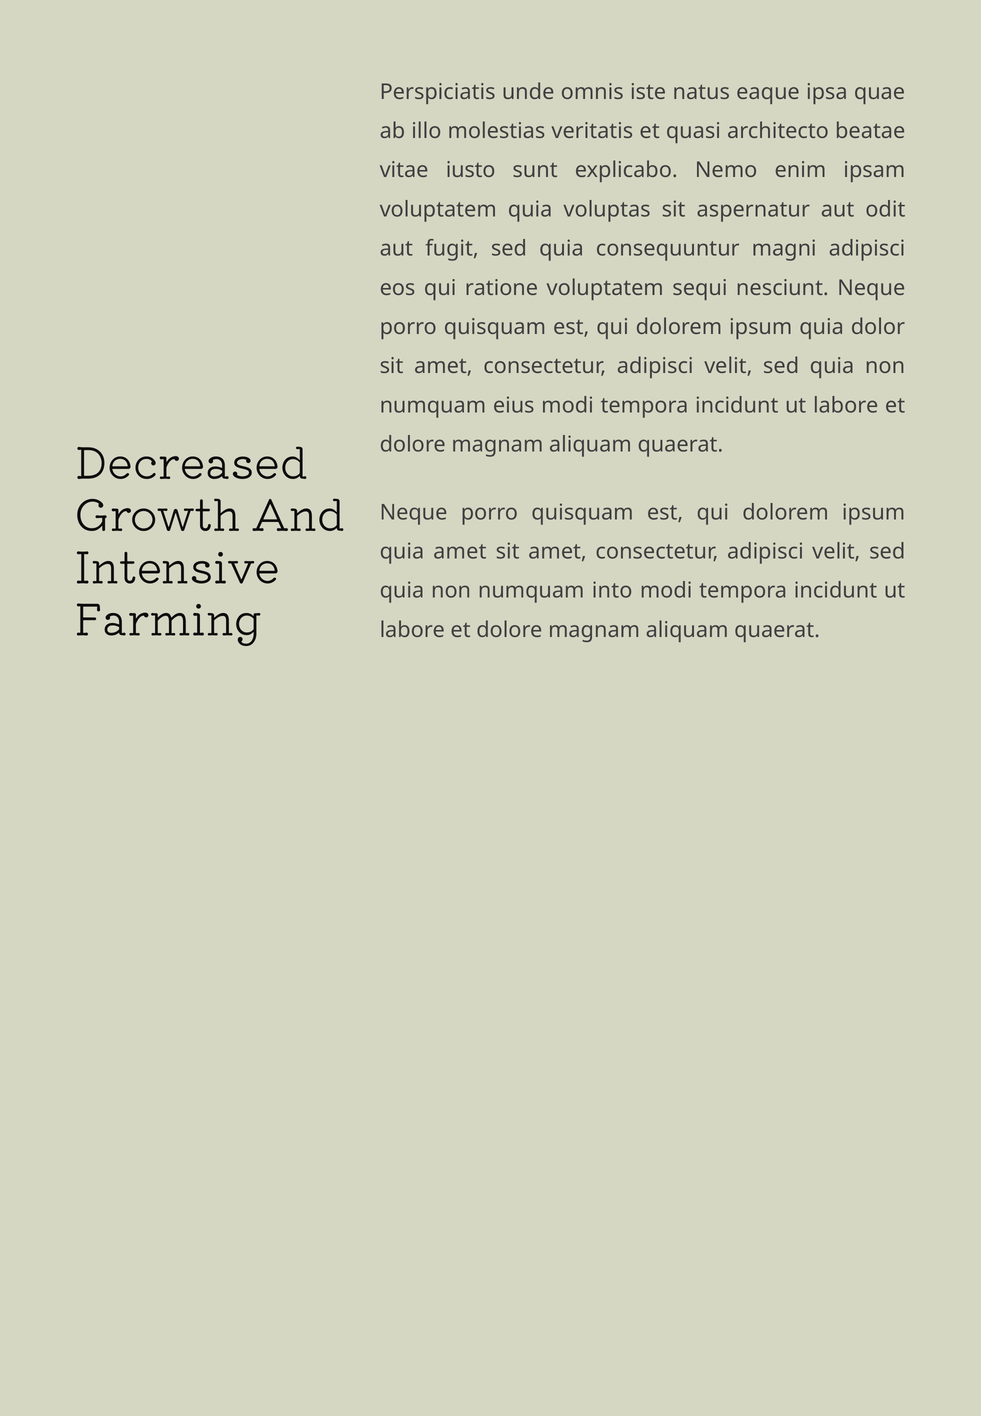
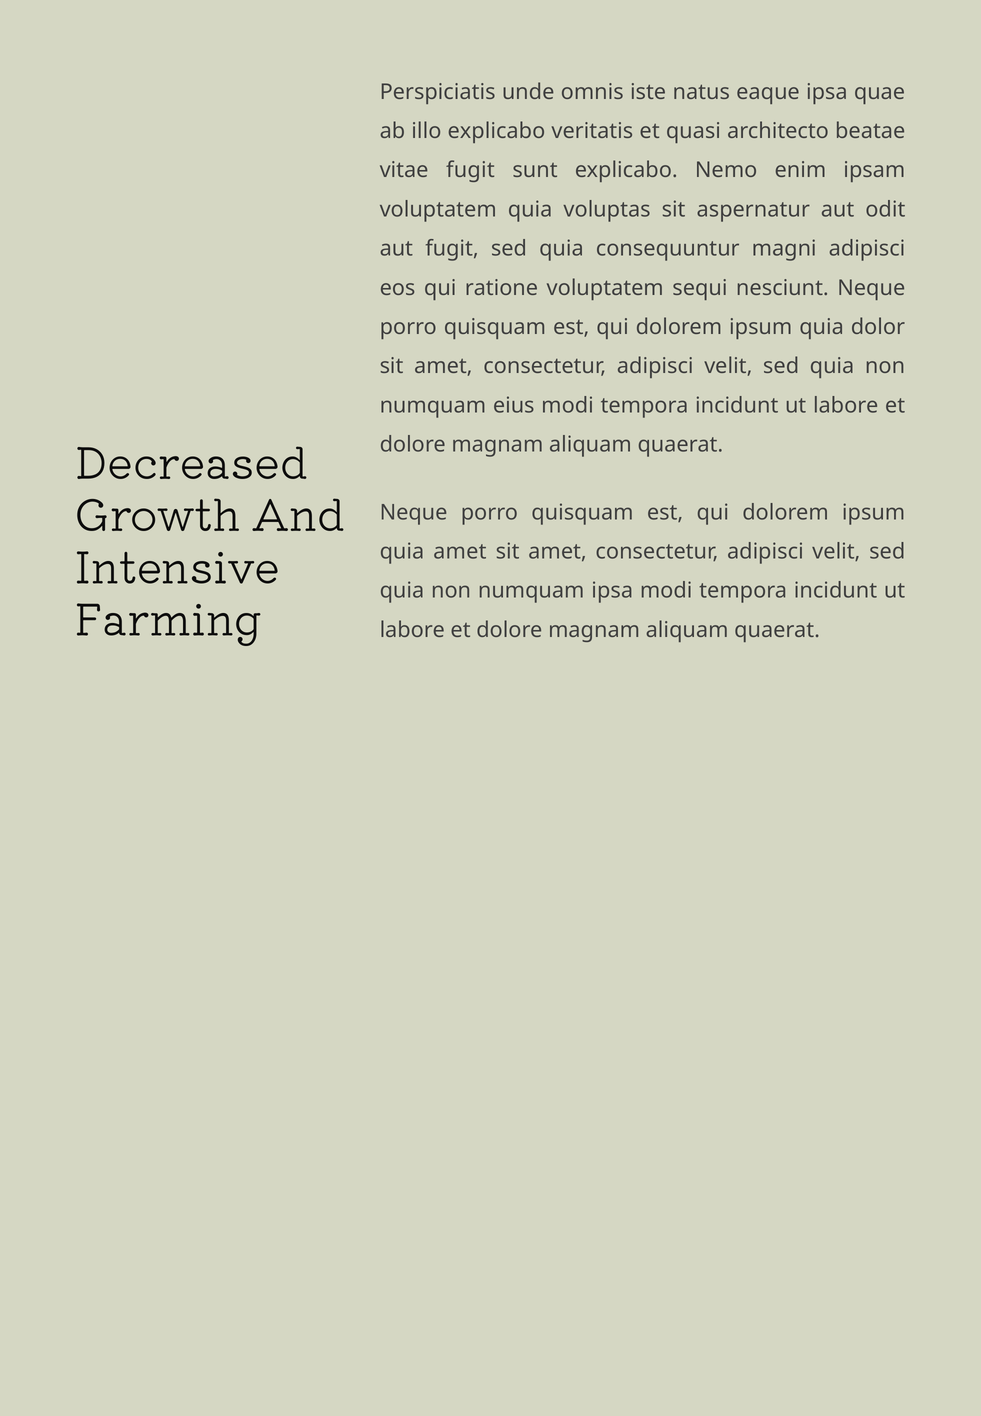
illo molestias: molestias -> explicabo
vitae iusto: iusto -> fugit
numquam into: into -> ipsa
